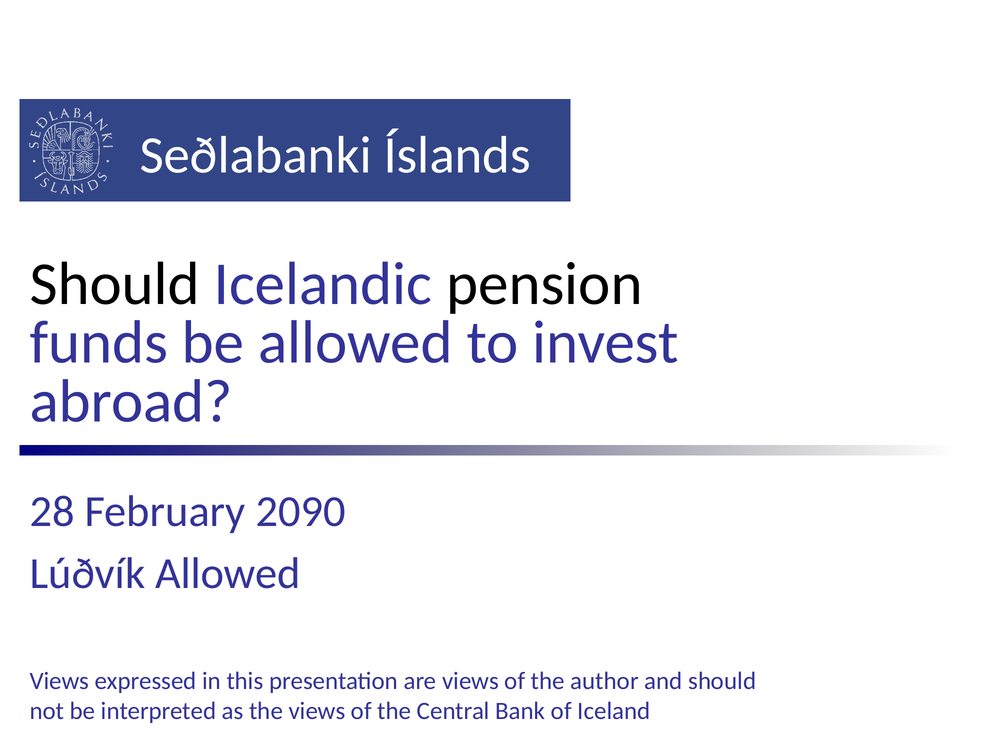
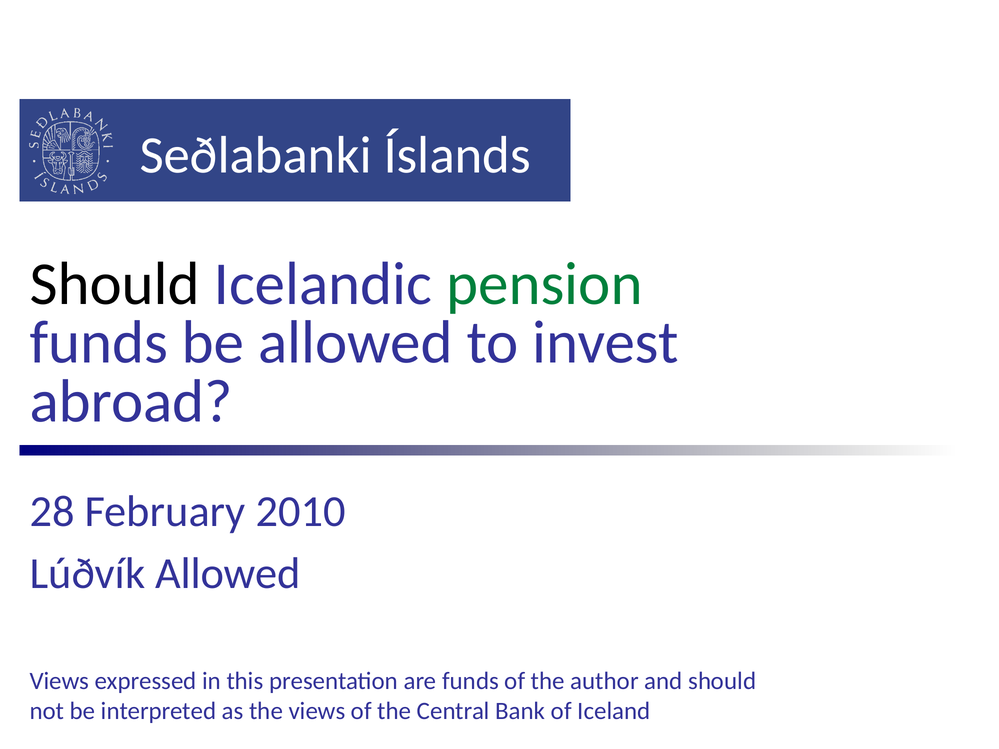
pension colour: black -> green
2090: 2090 -> 2010
are views: views -> funds
